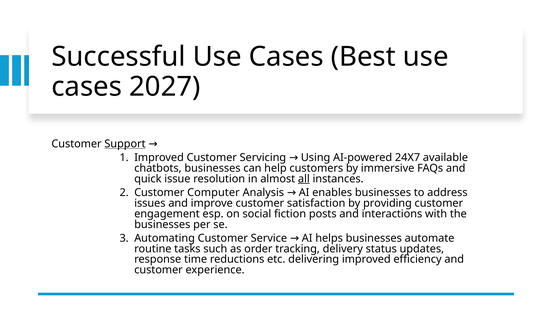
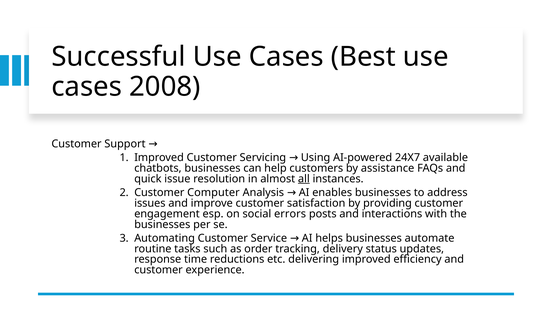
2027: 2027 -> 2008
Support underline: present -> none
immersive: immersive -> assistance
fiction: fiction -> errors
